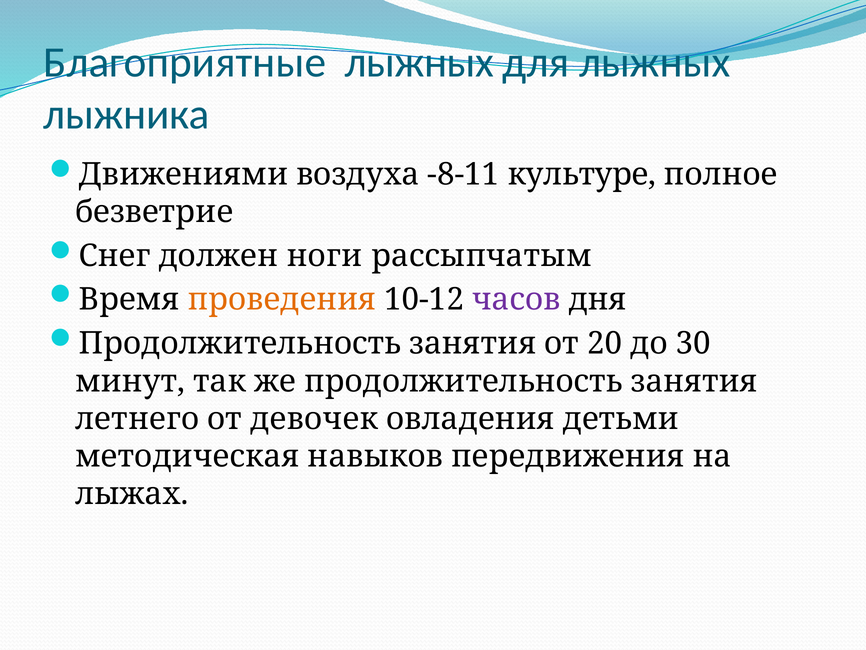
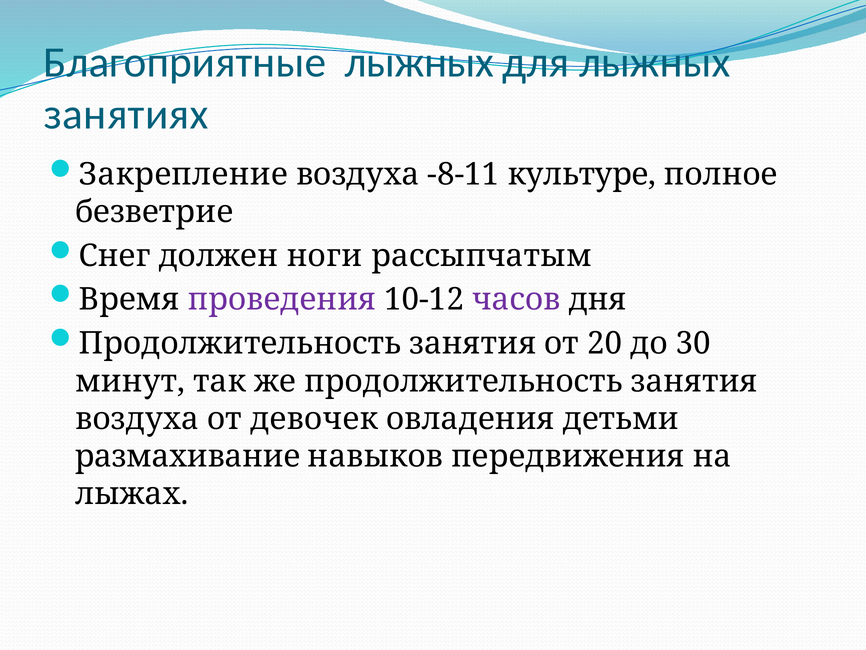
лыжника: лыжника -> занятиях
Движениями: Движениями -> Закрепление
проведения colour: orange -> purple
летнего at (137, 418): летнего -> воздуха
методическая: методическая -> размахивание
